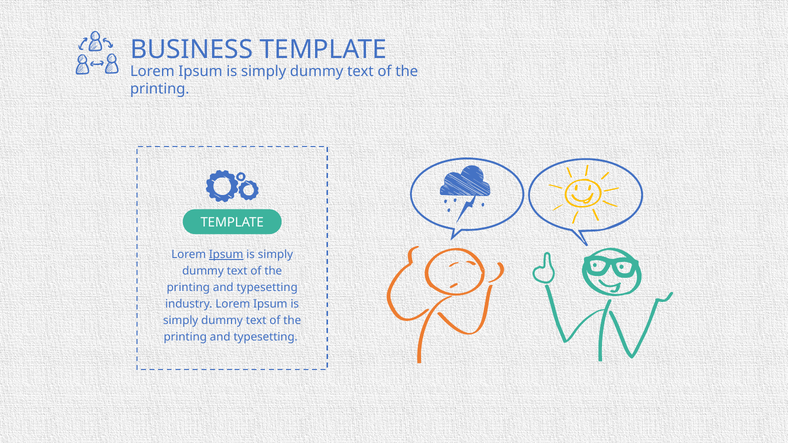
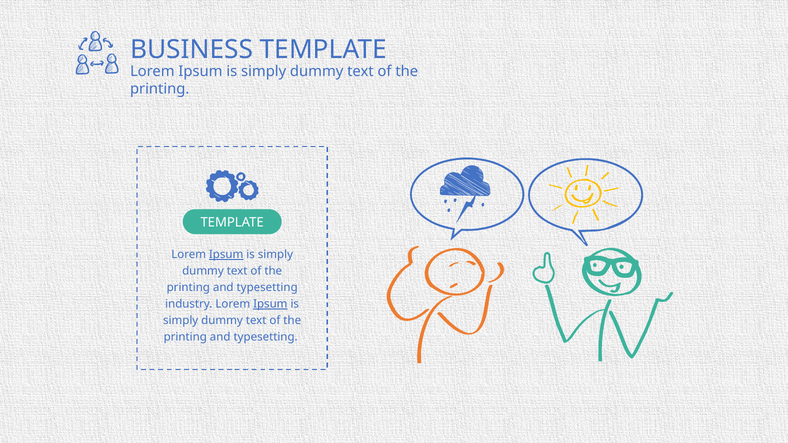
Ipsum at (270, 304) underline: none -> present
